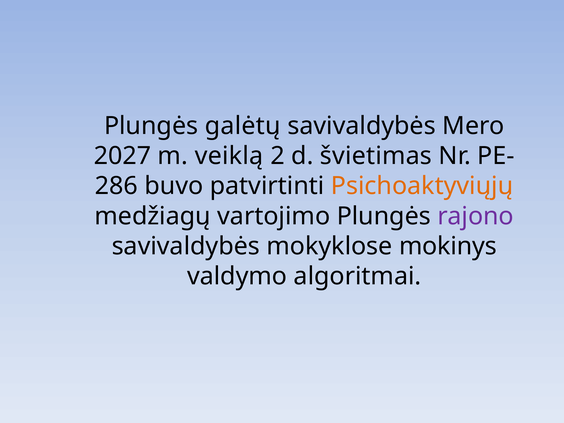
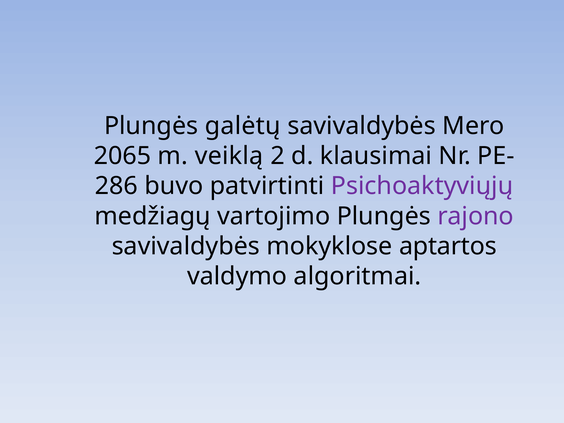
2027: 2027 -> 2065
švietimas: švietimas -> klausimai
Psichoaktyviųjų colour: orange -> purple
mokinys: mokinys -> aptartos
